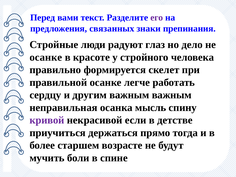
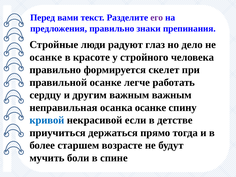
предложения связанных: связанных -> правильно
осанка мысль: мысль -> осанке
кривой colour: purple -> blue
